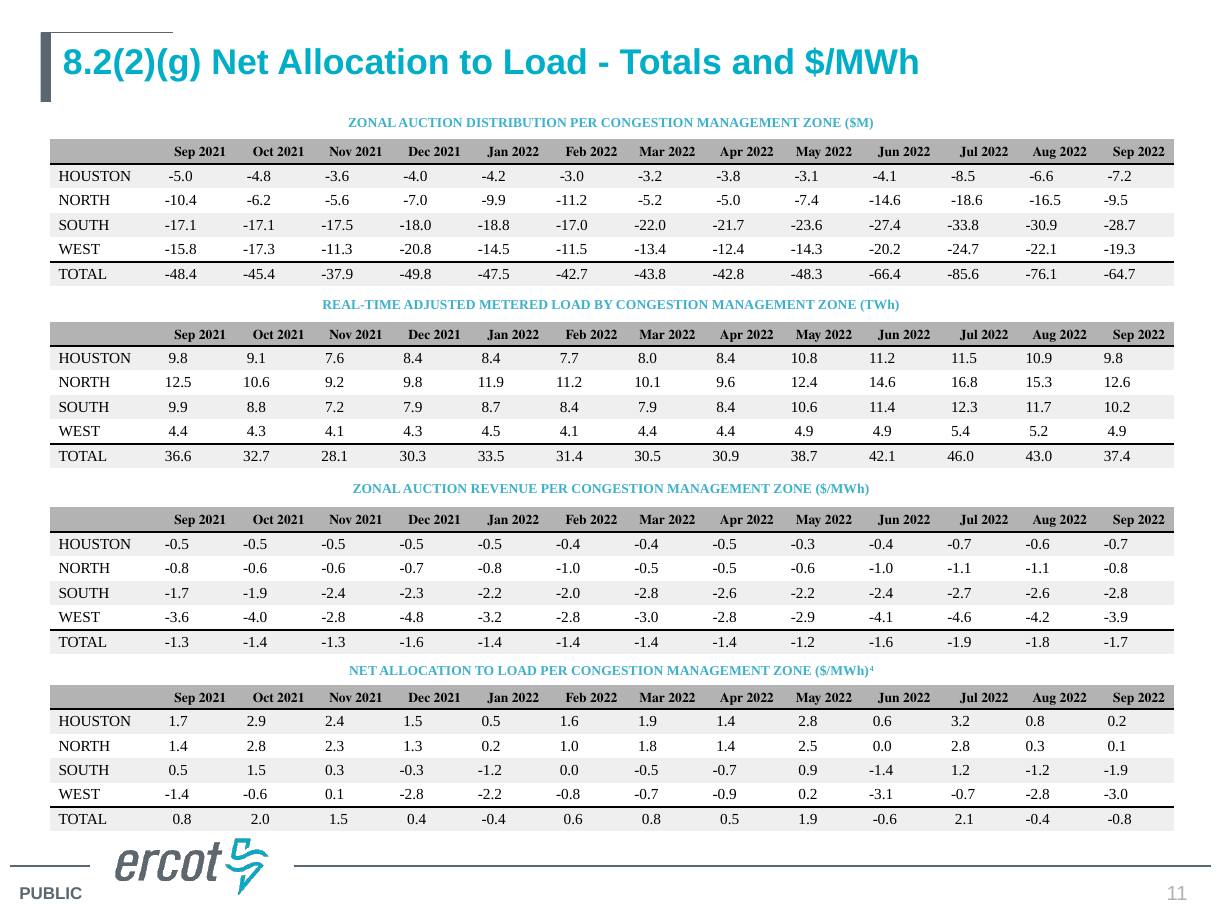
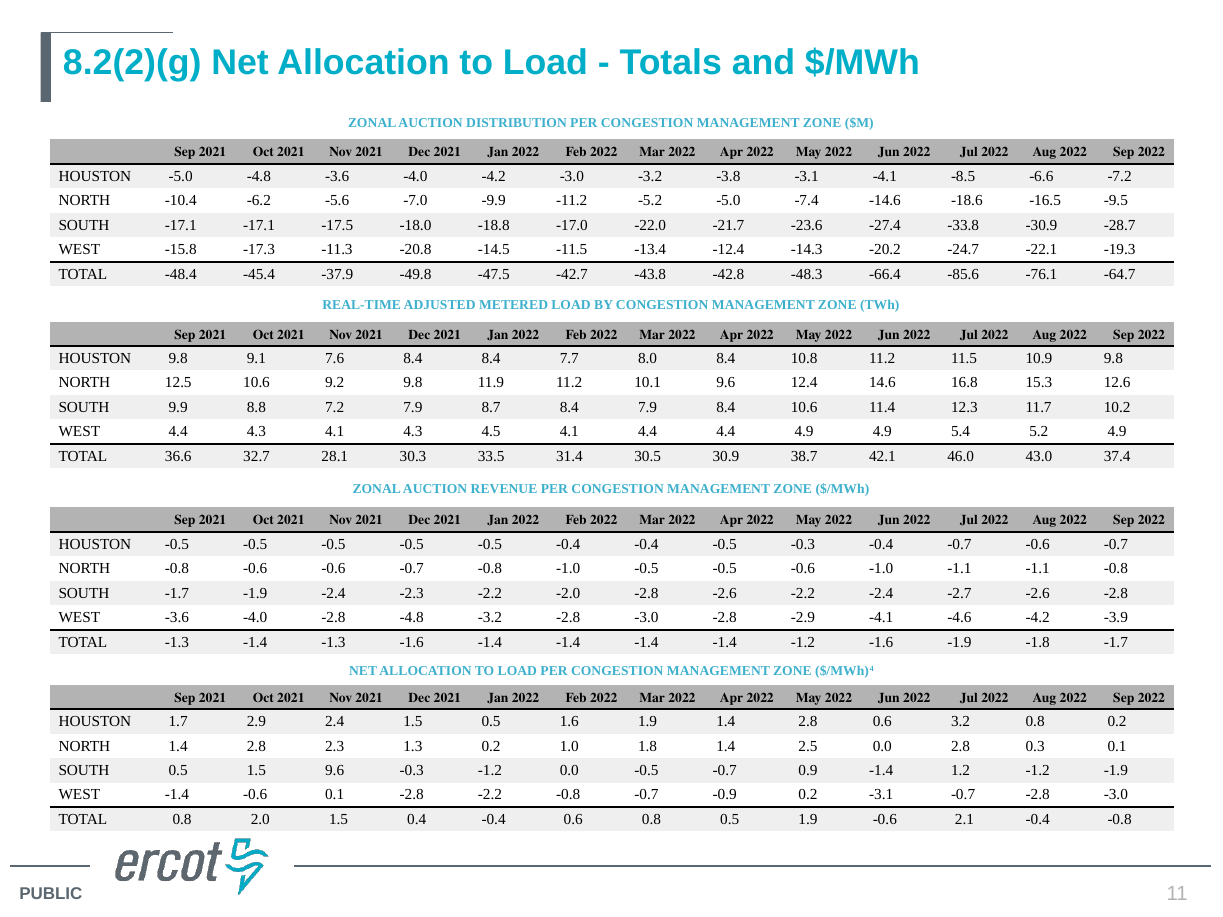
1.5 0.3: 0.3 -> 9.6
